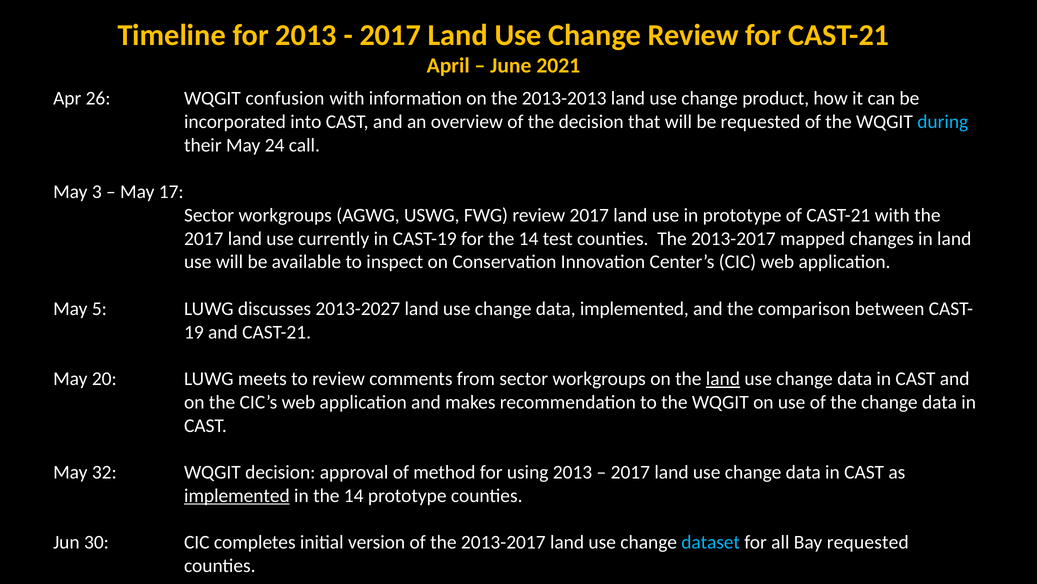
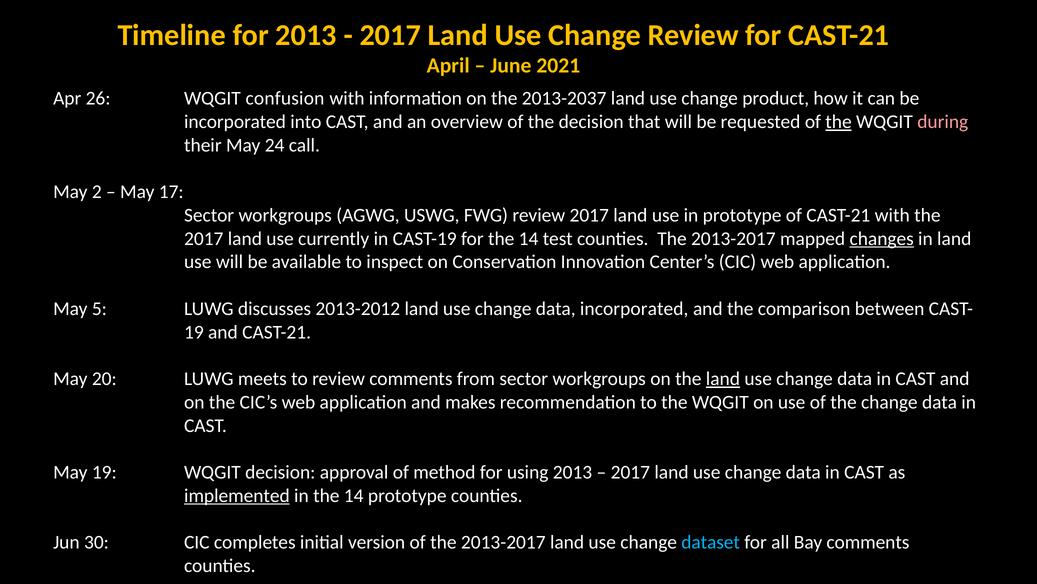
2013-2013: 2013-2013 -> 2013-2037
the at (839, 122) underline: none -> present
during colour: light blue -> pink
3: 3 -> 2
changes underline: none -> present
2013-2027: 2013-2027 -> 2013-2012
data implemented: implemented -> incorporated
May 32: 32 -> 19
Bay requested: requested -> comments
